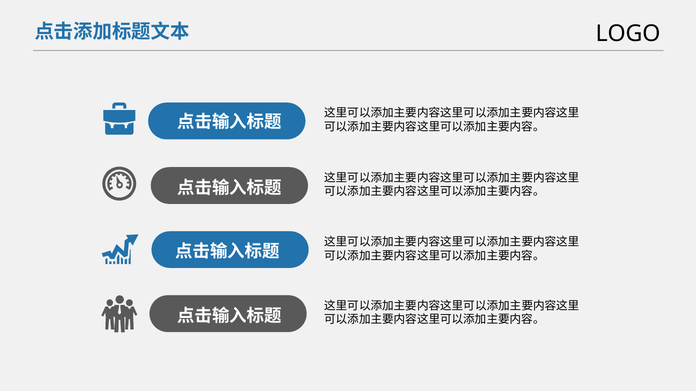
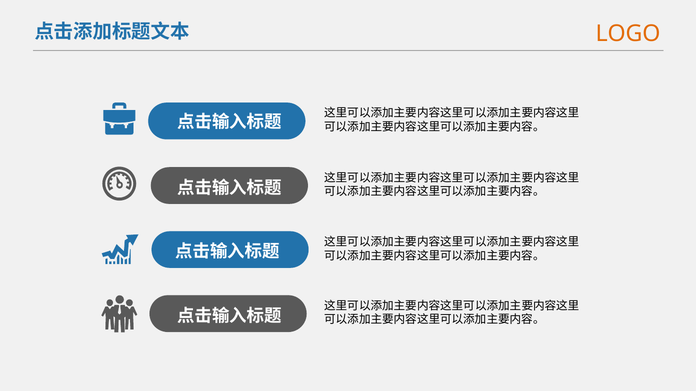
LOGO colour: black -> orange
